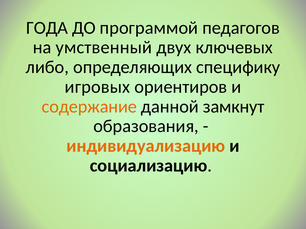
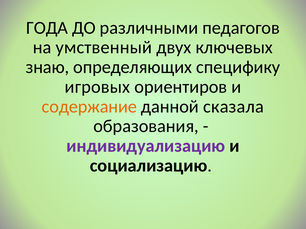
программой: программой -> различными
либо: либо -> знаю
замкнут: замкнут -> сказала
индивидуализацию colour: orange -> purple
